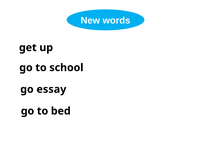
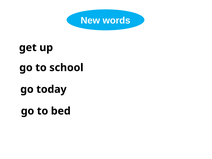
essay: essay -> today
